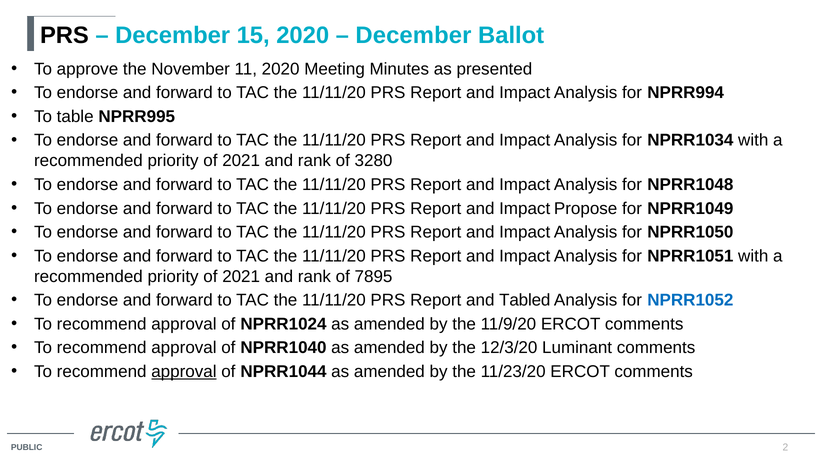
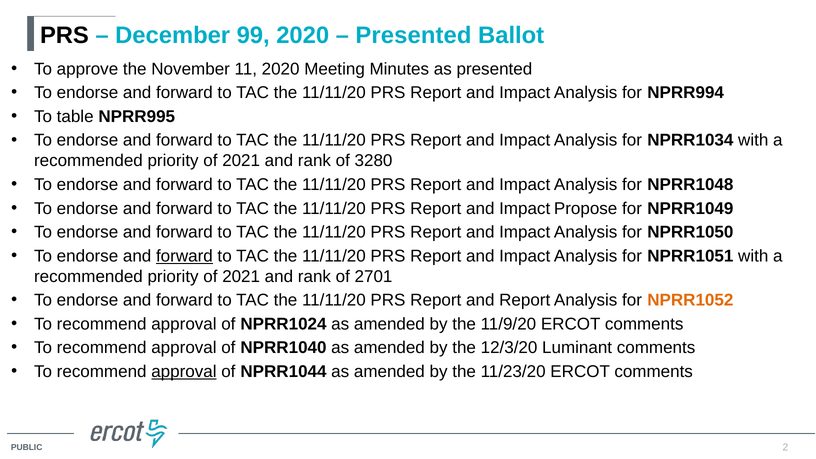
15: 15 -> 99
December at (413, 35): December -> Presented
forward at (184, 256) underline: none -> present
7895: 7895 -> 2701
and Tabled: Tabled -> Report
NPRR1052 colour: blue -> orange
